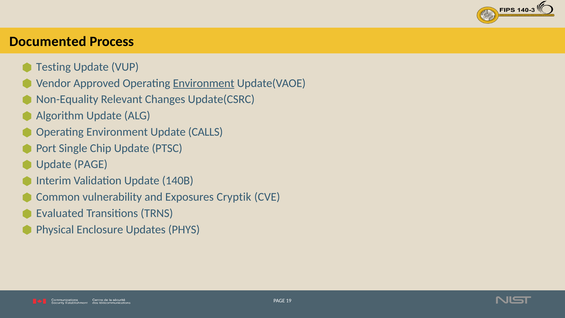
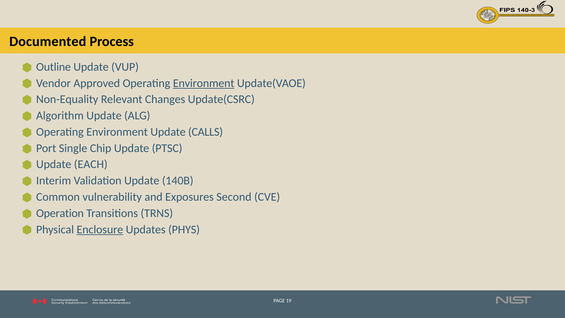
Testing: Testing -> Outline
Update PAGE: PAGE -> EACH
Cryptik: Cryptik -> Second
Evaluated: Evaluated -> Operation
Enclosure underline: none -> present
